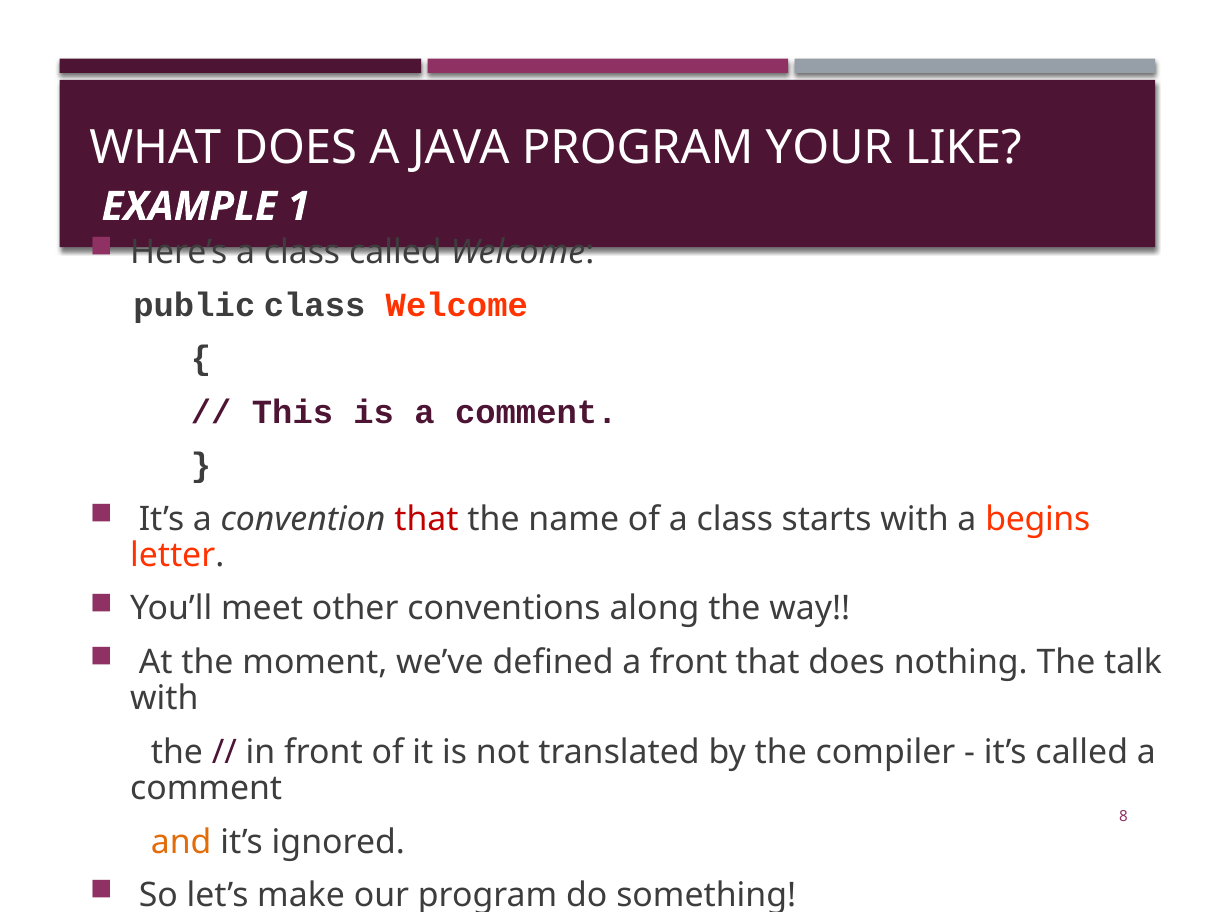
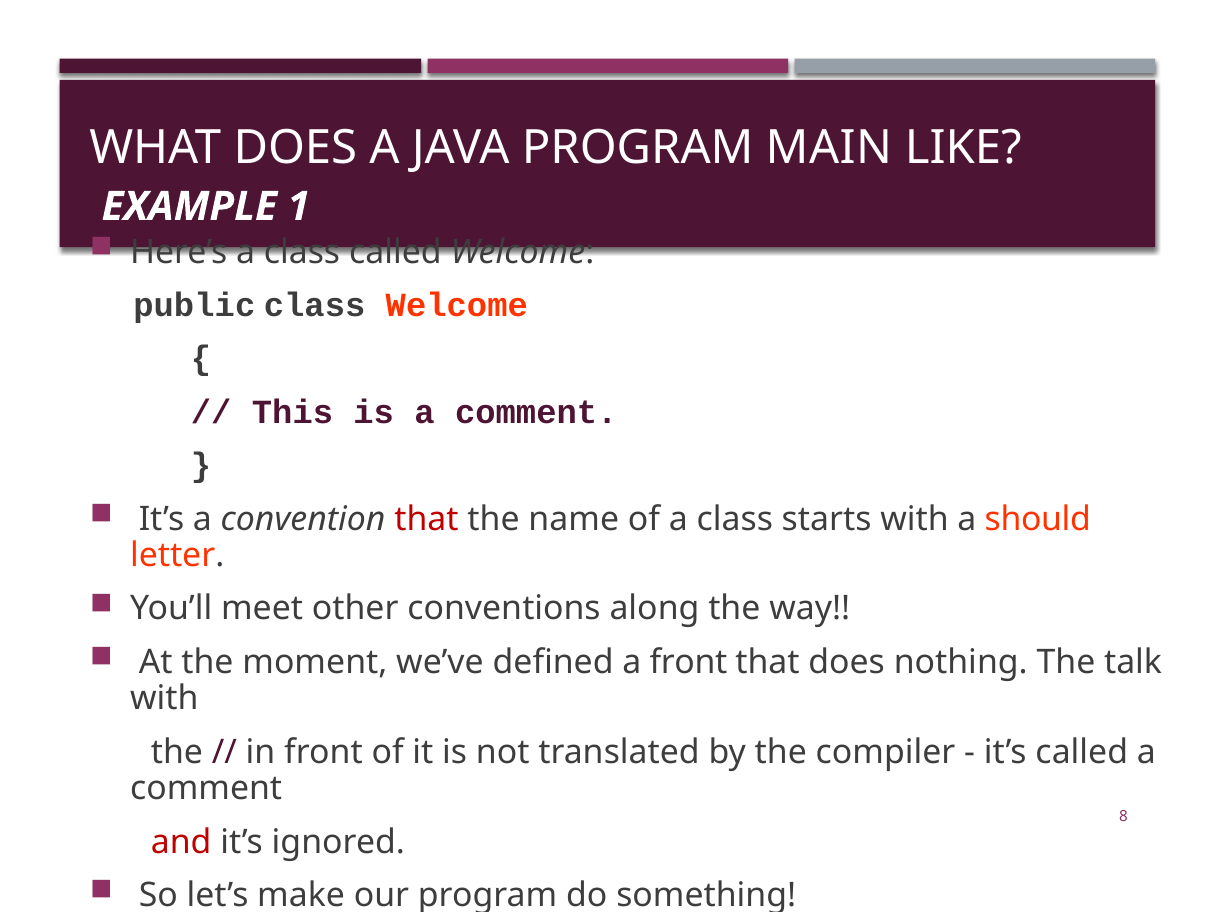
YOUR: YOUR -> MAIN
begins: begins -> should
and colour: orange -> red
